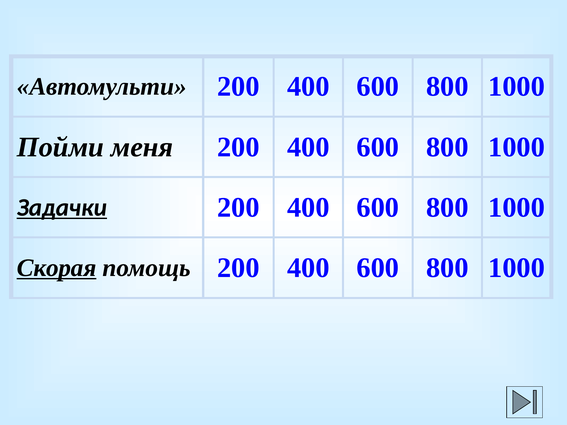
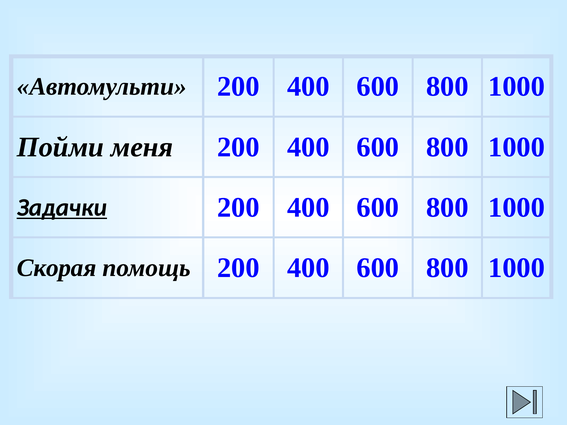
Скорая underline: present -> none
